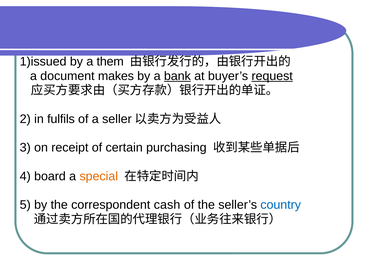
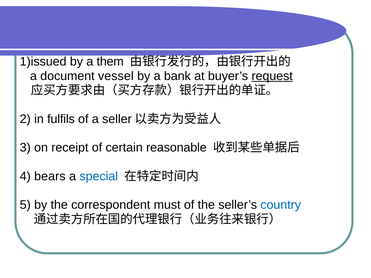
makes: makes -> vessel
bank underline: present -> none
purchasing: purchasing -> reasonable
board: board -> bears
special colour: orange -> blue
cash: cash -> must
